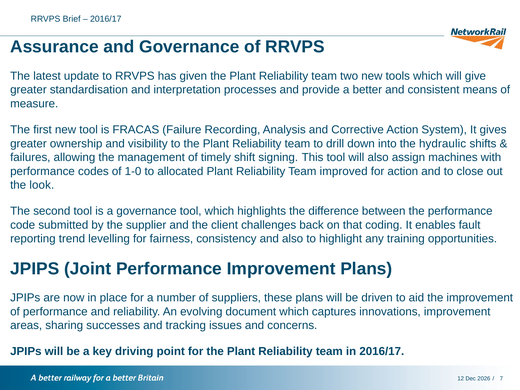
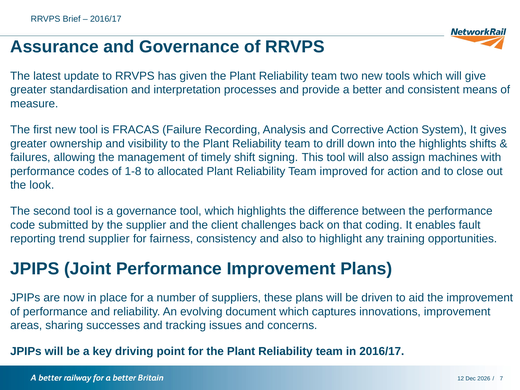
the hydraulic: hydraulic -> highlights
1-0: 1-0 -> 1-8
trend levelling: levelling -> supplier
